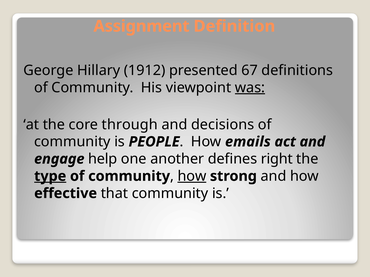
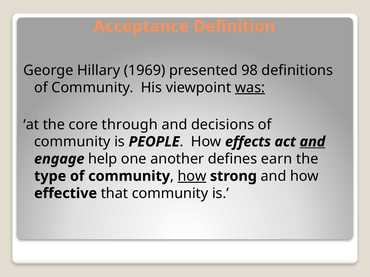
Assignment: Assignment -> Acceptance
1912: 1912 -> 1969
67: 67 -> 98
emails: emails -> effects
and at (312, 142) underline: none -> present
right: right -> earn
type underline: present -> none
